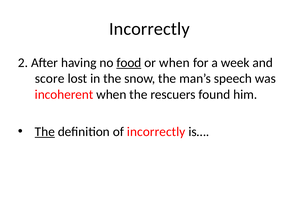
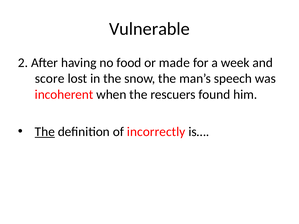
Incorrectly at (149, 29): Incorrectly -> Vulnerable
food underline: present -> none
or when: when -> made
